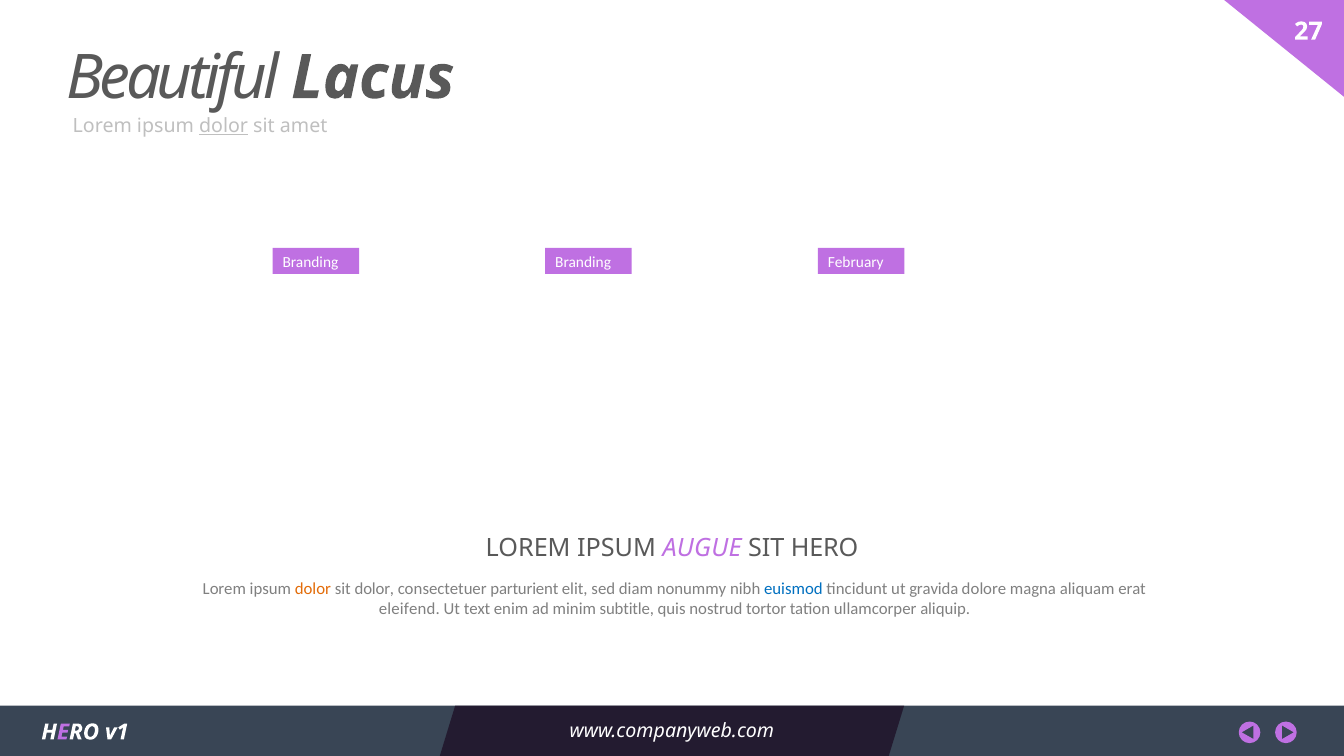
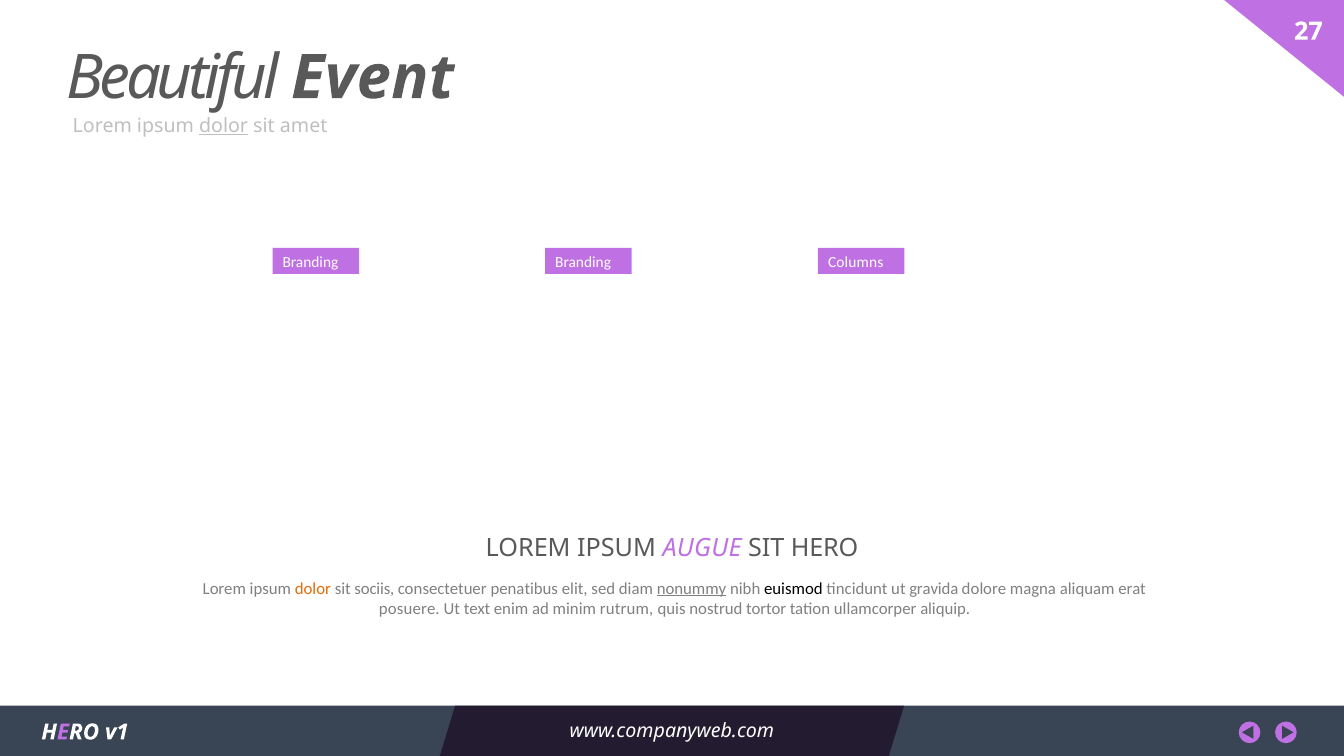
Lacus: Lacus -> Event
February: February -> Columns
sit dolor: dolor -> sociis
parturient: parturient -> penatibus
nonummy underline: none -> present
euismod colour: blue -> black
eleifend: eleifend -> posuere
subtitle: subtitle -> rutrum
